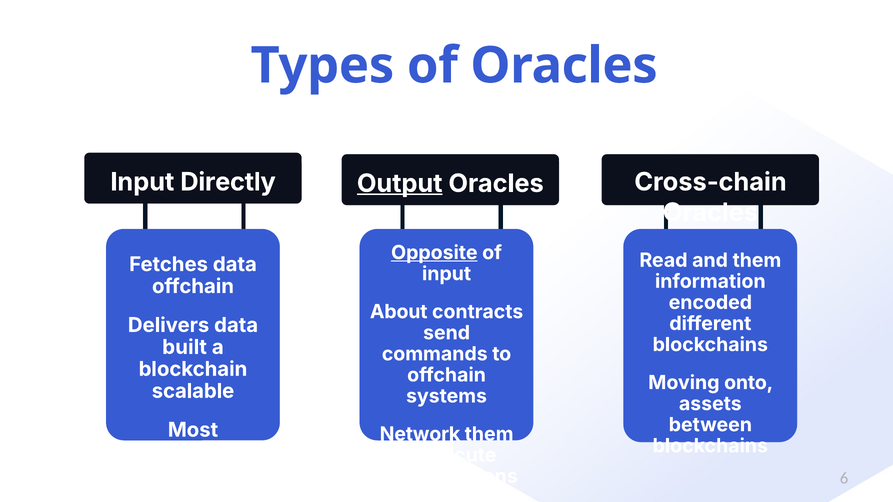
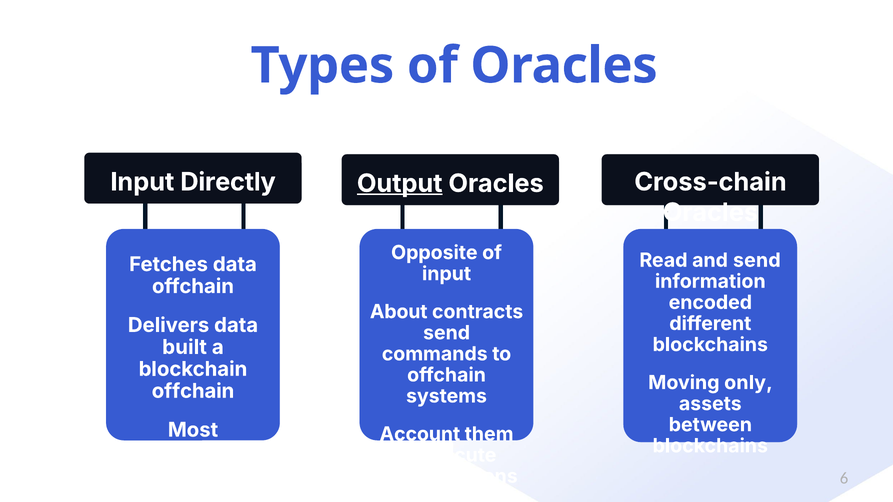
Opposite underline: present -> none
and them: them -> send
onto: onto -> only
scalable at (193, 391): scalable -> offchain
Network: Network -> Account
